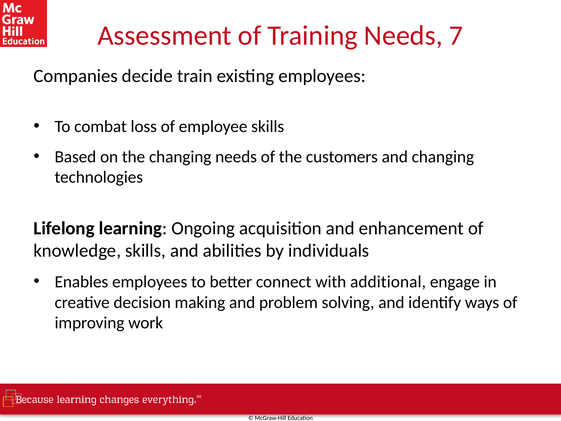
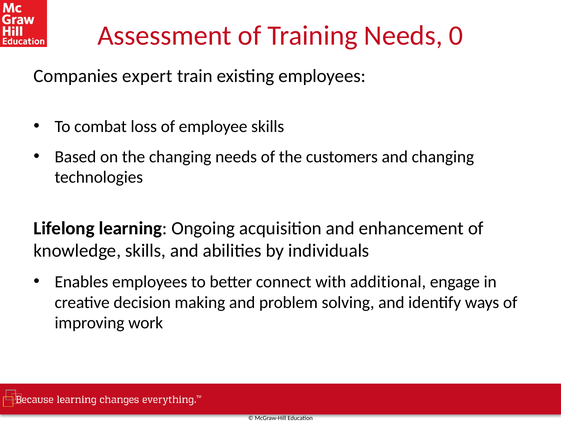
7: 7 -> 0
decide: decide -> expert
